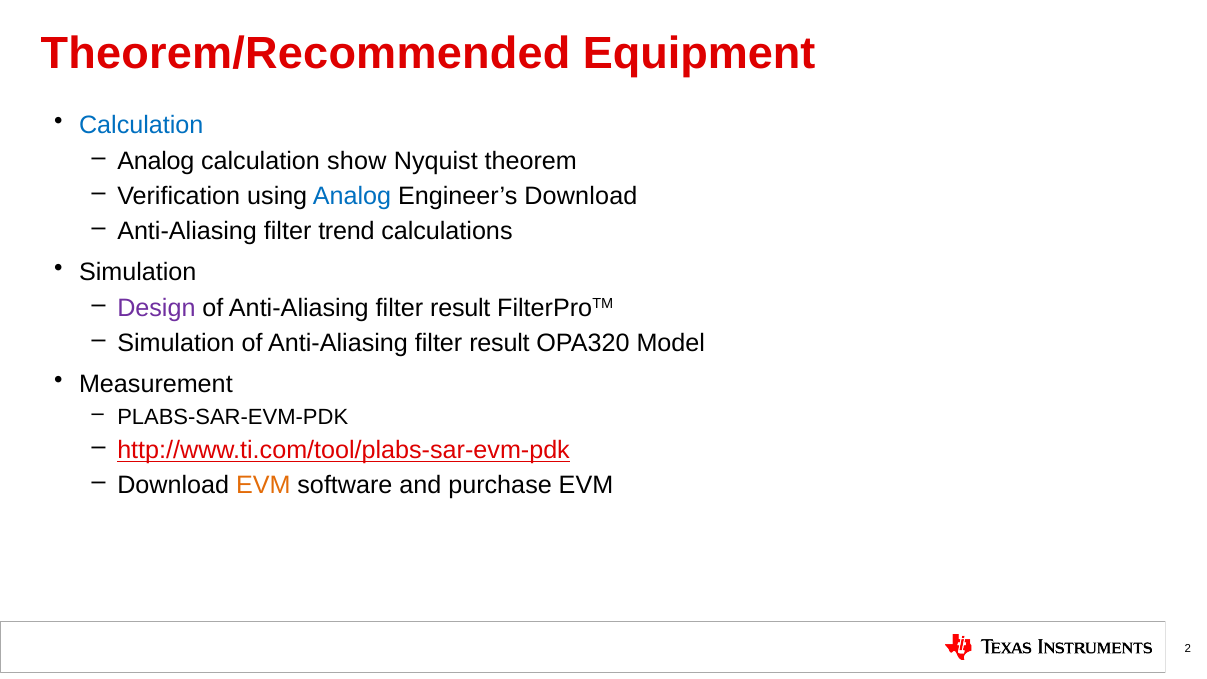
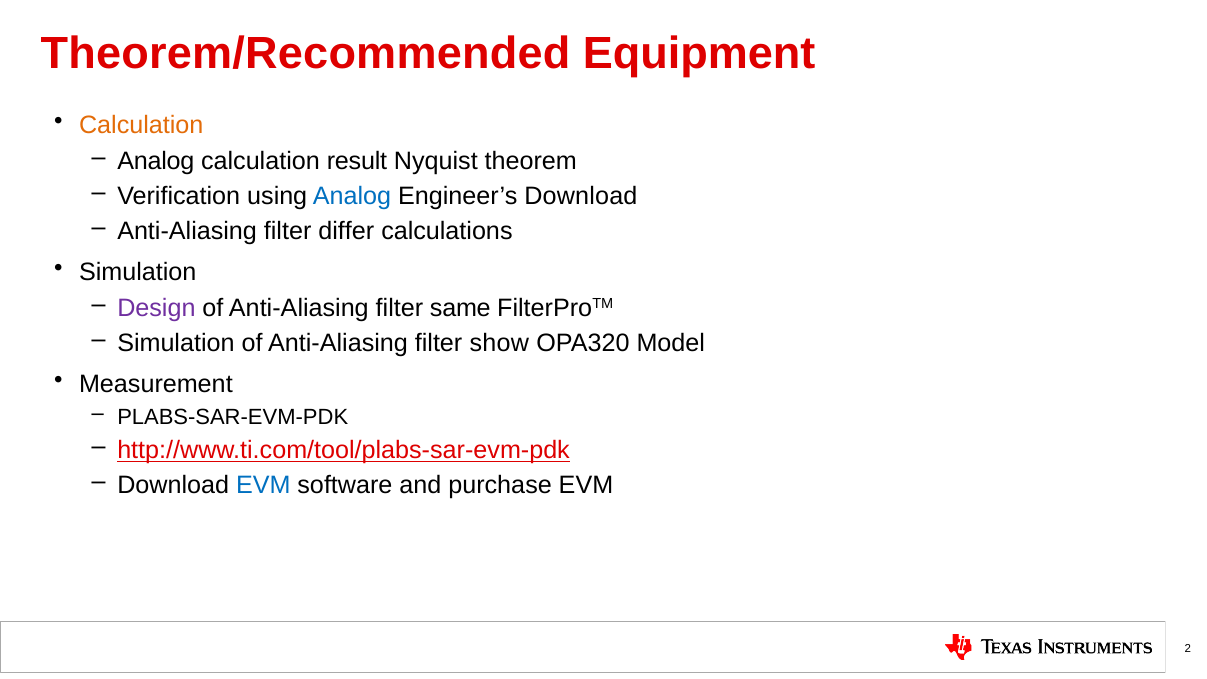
Calculation at (141, 126) colour: blue -> orange
show: show -> result
trend: trend -> differ
result at (460, 308): result -> same
result at (499, 343): result -> show
EVM at (263, 486) colour: orange -> blue
